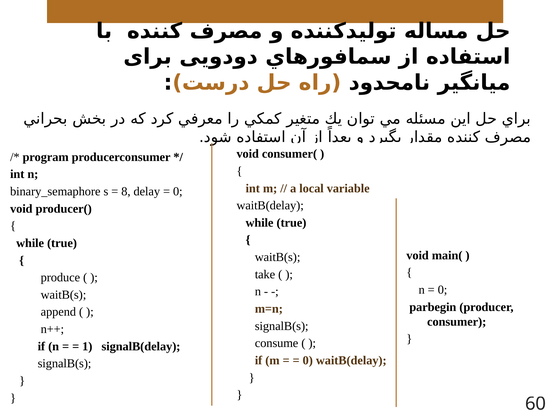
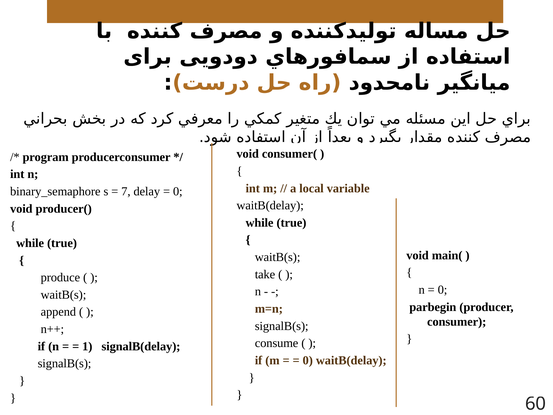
8: 8 -> 7
